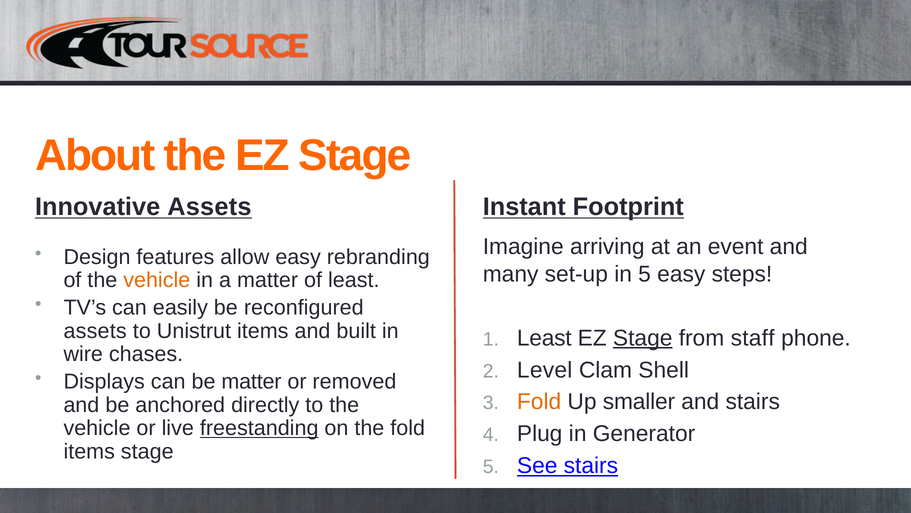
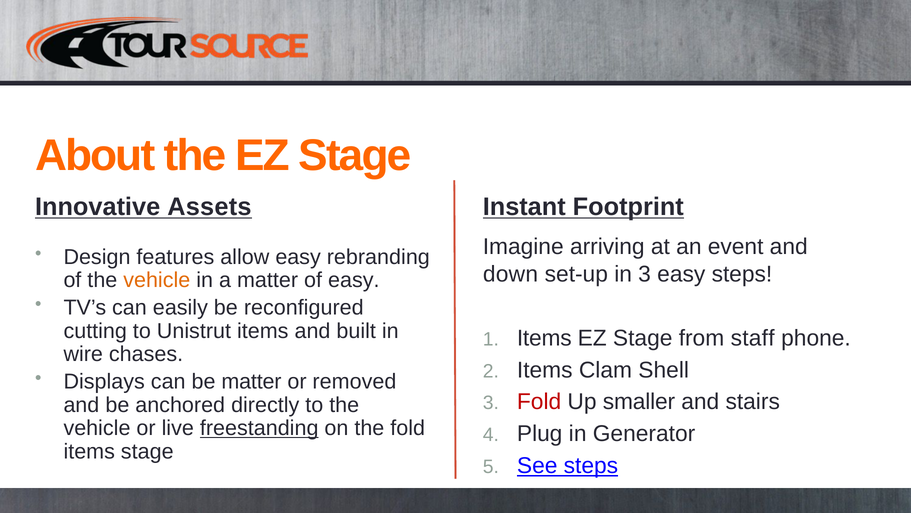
many: many -> down
in 5: 5 -> 3
of least: least -> easy
assets at (95, 331): assets -> cutting
Least at (544, 338): Least -> Items
Stage at (643, 338) underline: present -> none
Level at (545, 370): Level -> Items
Fold at (539, 402) colour: orange -> red
See stairs: stairs -> steps
